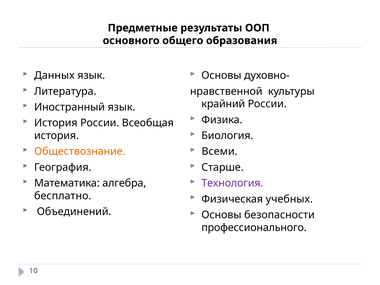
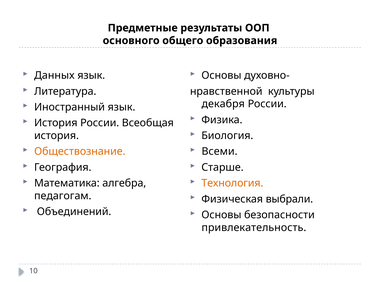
крайний: крайний -> декабря
Технология colour: purple -> orange
бесплатно: бесплатно -> педагогам
учебных: учебных -> выбрали
профессионального: профессионального -> привлекательность
